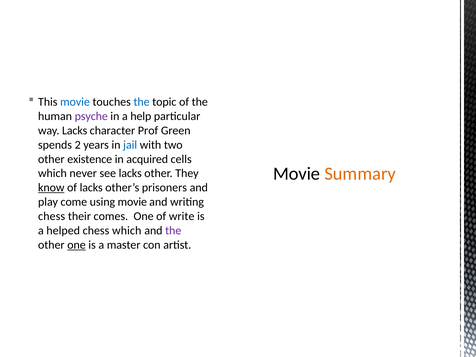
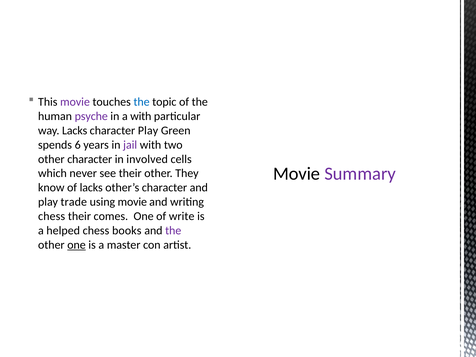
movie at (75, 102) colour: blue -> purple
a help: help -> with
character Prof: Prof -> Play
2: 2 -> 6
jail colour: blue -> purple
other existence: existence -> character
acquired: acquired -> involved
Summary colour: orange -> purple
see lacks: lacks -> their
know underline: present -> none
other’s prisoners: prisoners -> character
come: come -> trade
chess which: which -> books
